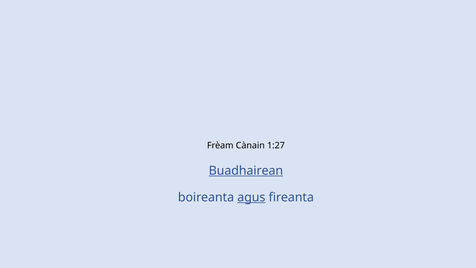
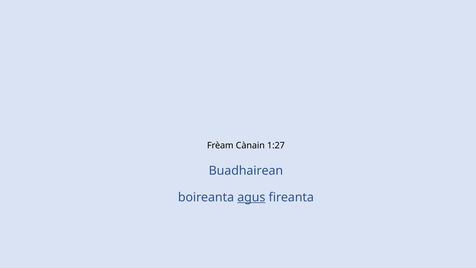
Buadhairean underline: present -> none
